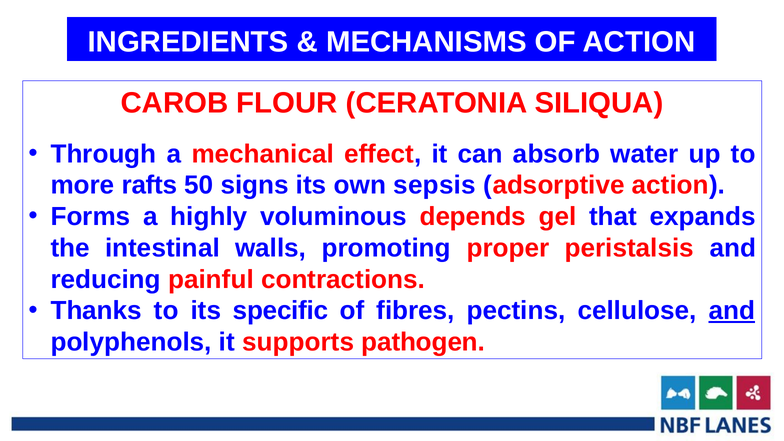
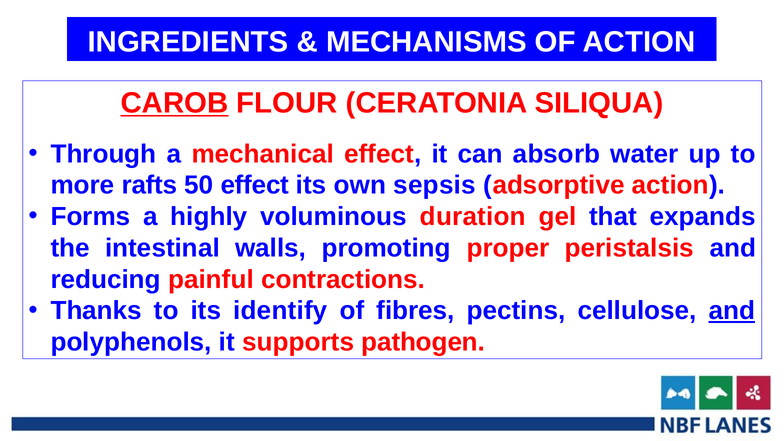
CAROB underline: none -> present
50 signs: signs -> effect
depends: depends -> duration
specific: specific -> identify
